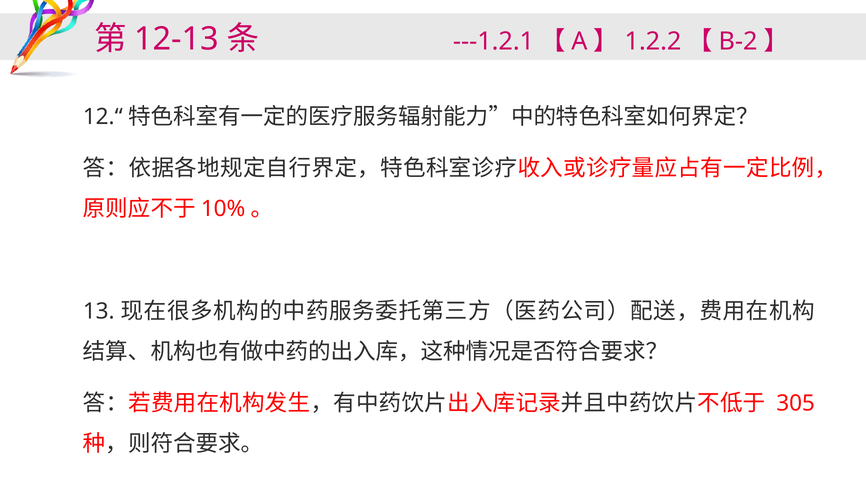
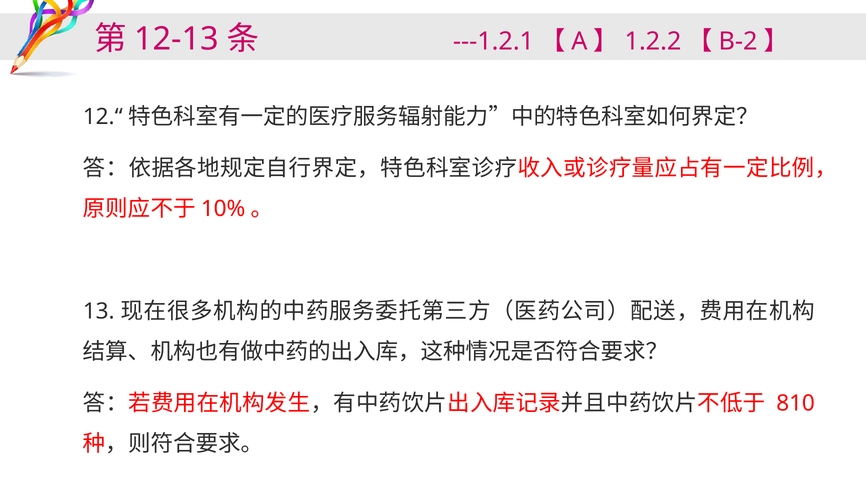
305: 305 -> 810
